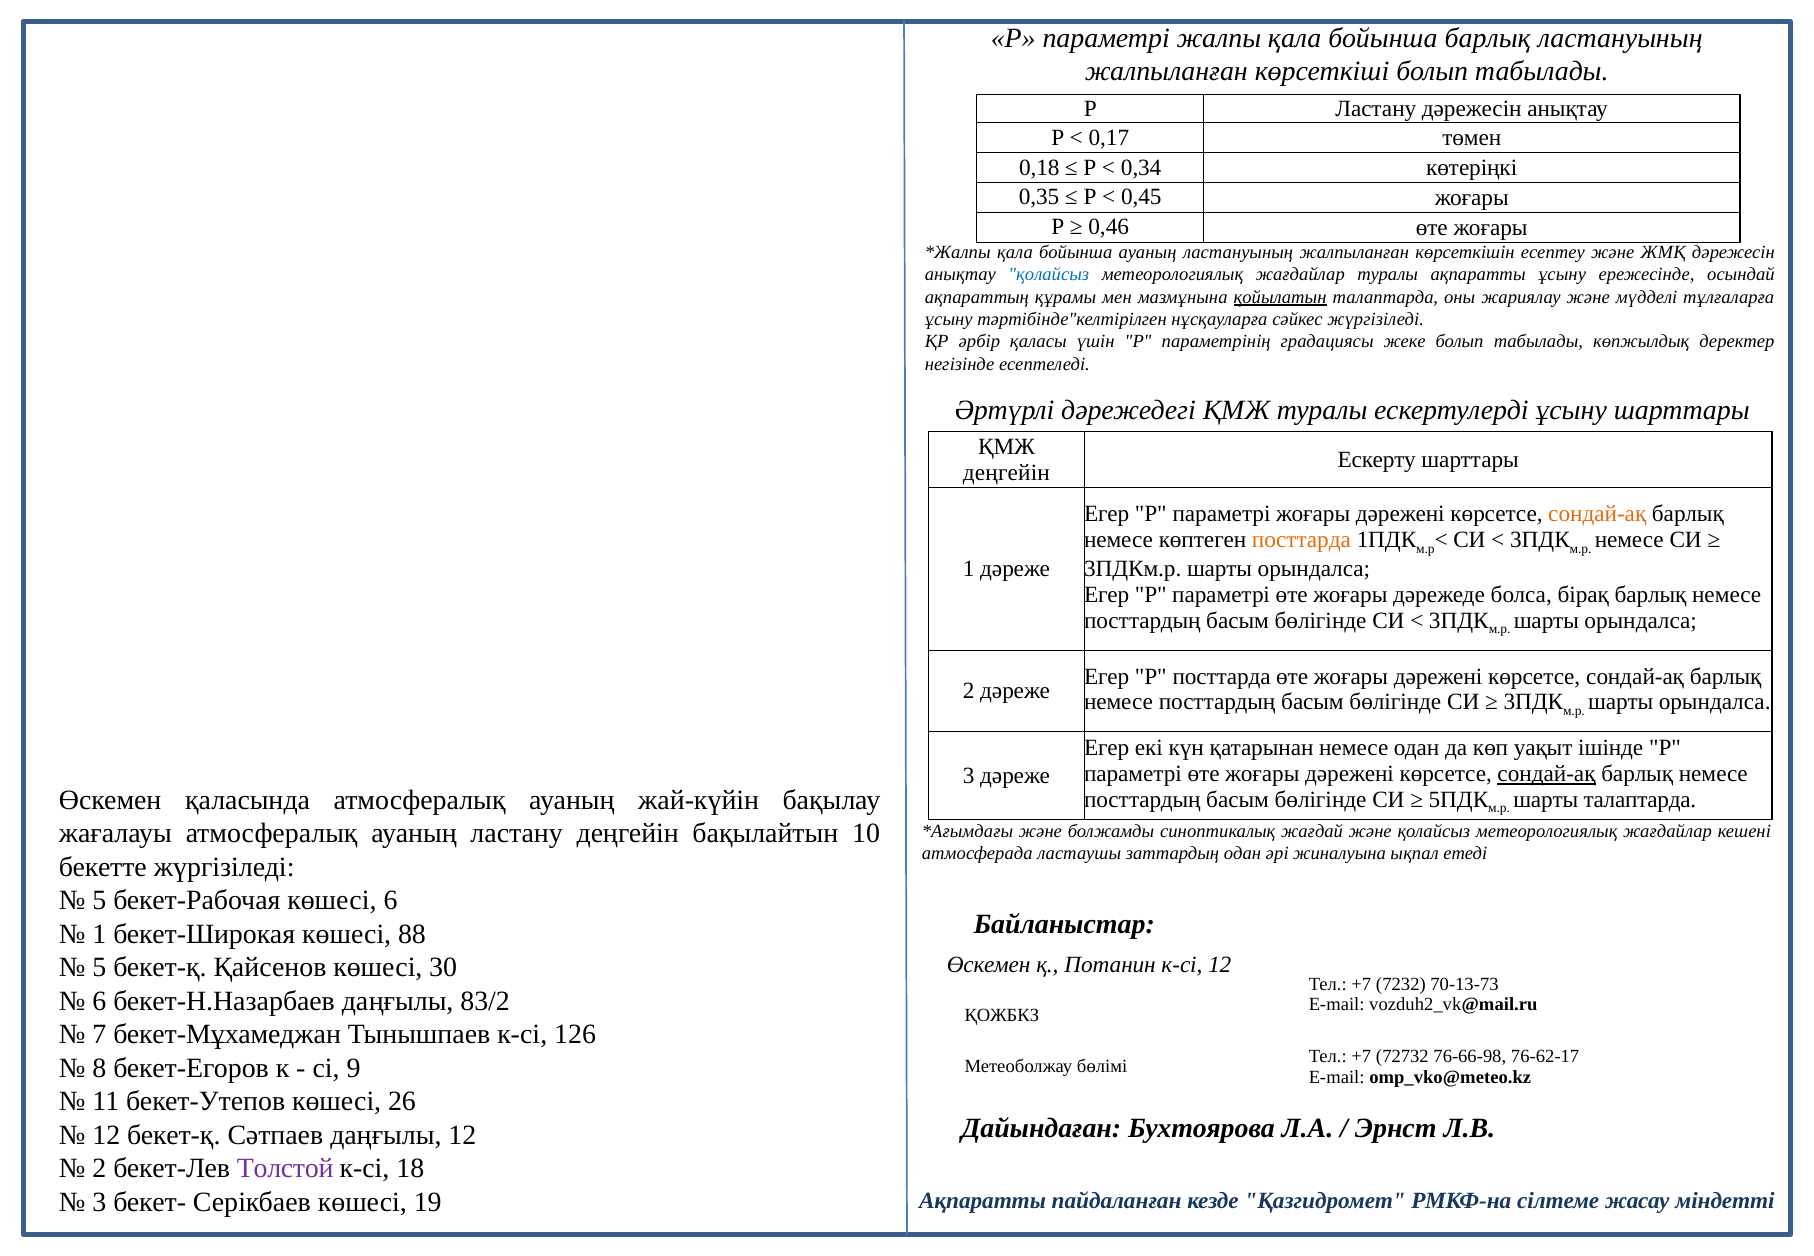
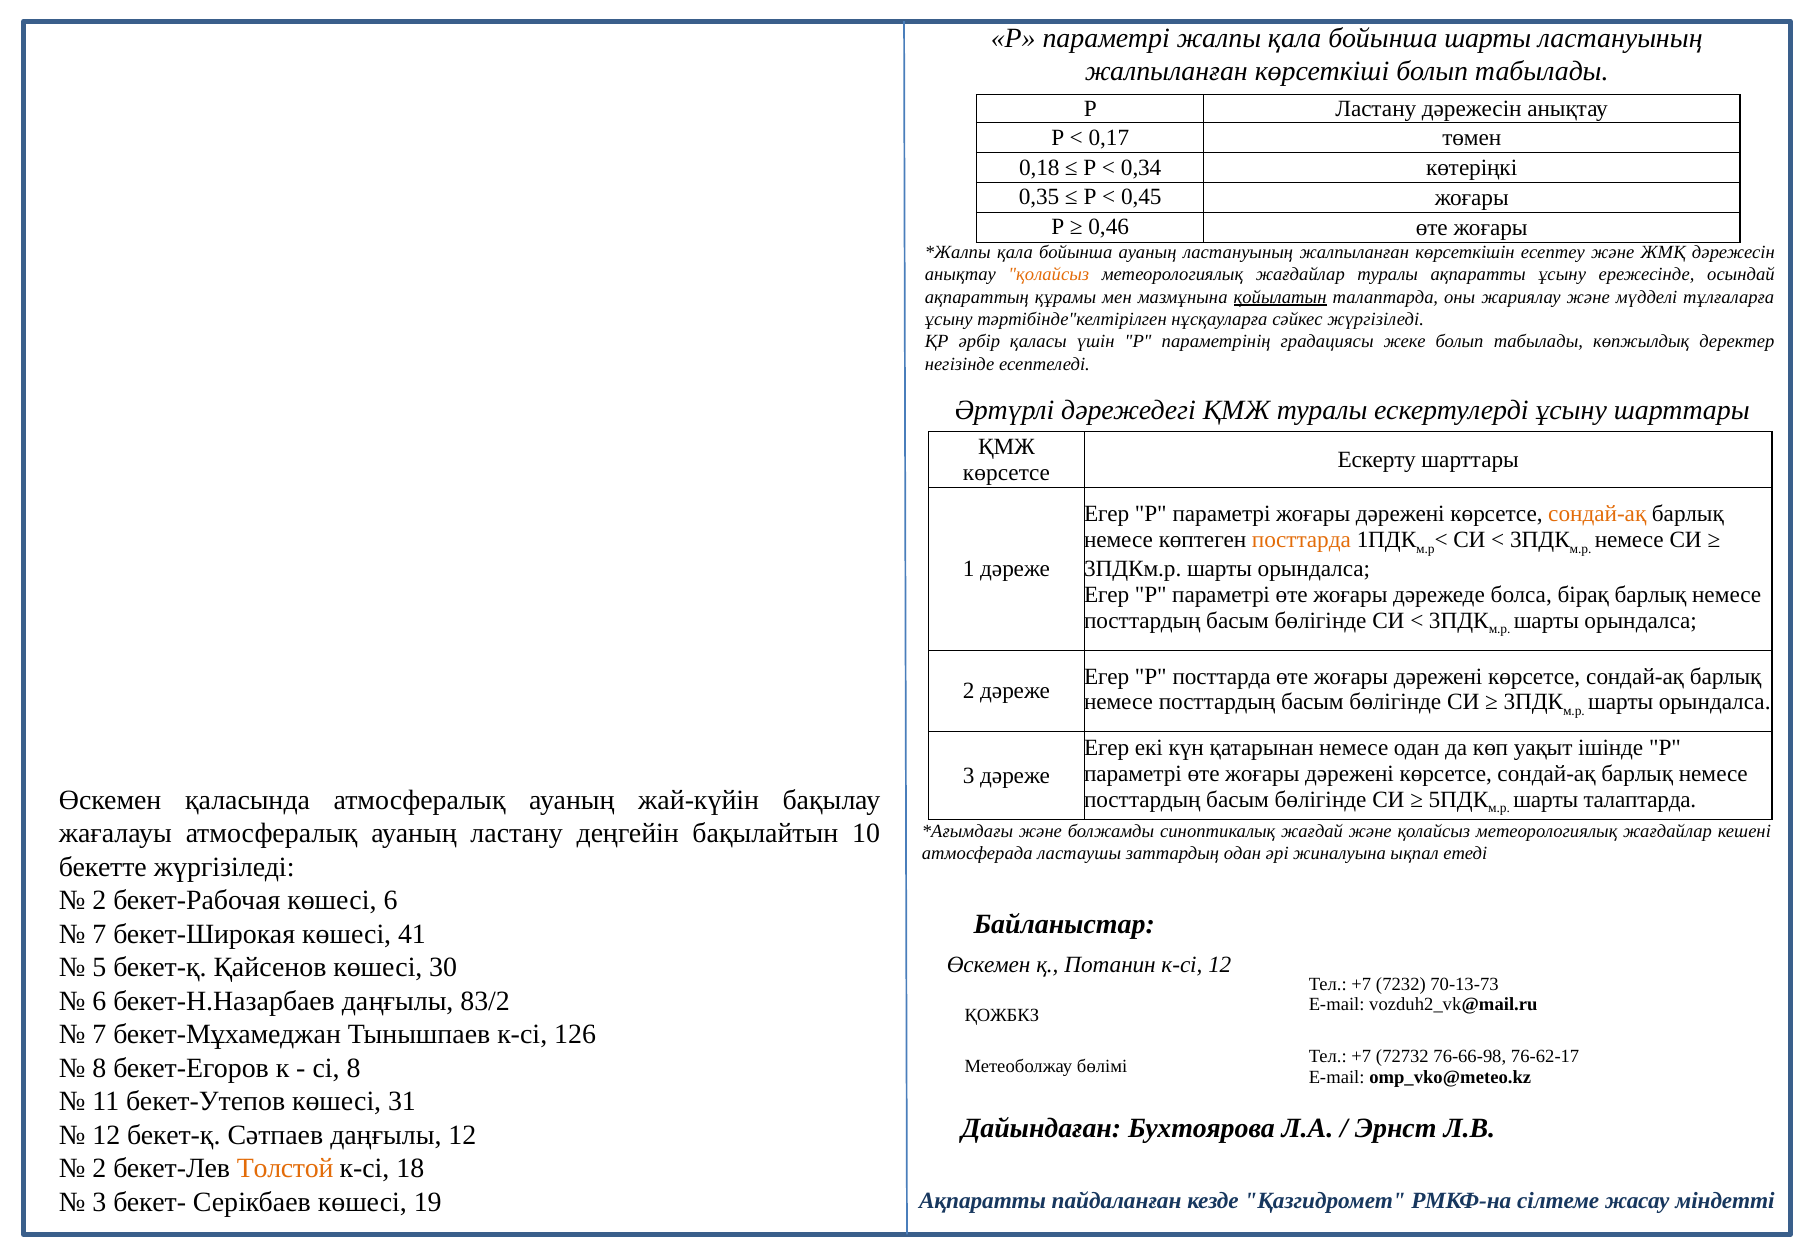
бойынша барлық: барлық -> шарты
қолайсыз at (1049, 275) colour: blue -> orange
деңгейін at (1006, 473): деңгейін -> көрсетсе
сондай-ақ at (1547, 774) underline: present -> none
5 at (99, 900): 5 -> 2
1 at (99, 934): 1 -> 7
88: 88 -> 41
сі 9: 9 -> 8
26: 26 -> 31
Толстой colour: purple -> orange
